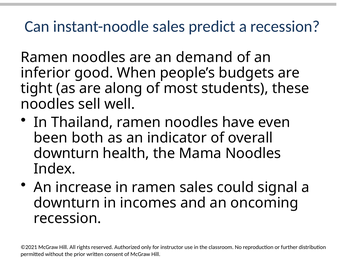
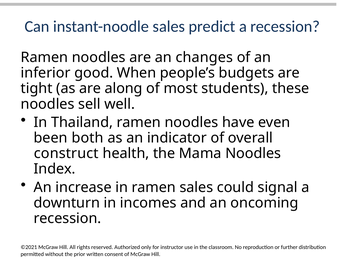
demand: demand -> changes
downturn at (66, 153): downturn -> construct
